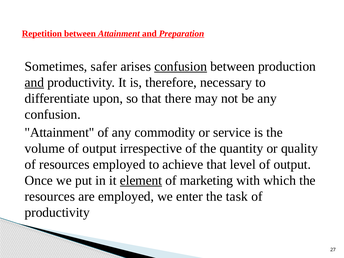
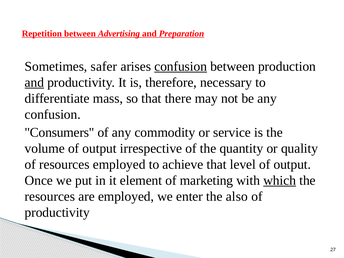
between Attainment: Attainment -> Advertising
upon: upon -> mass
Attainment at (59, 132): Attainment -> Consumers
element underline: present -> none
which underline: none -> present
task: task -> also
